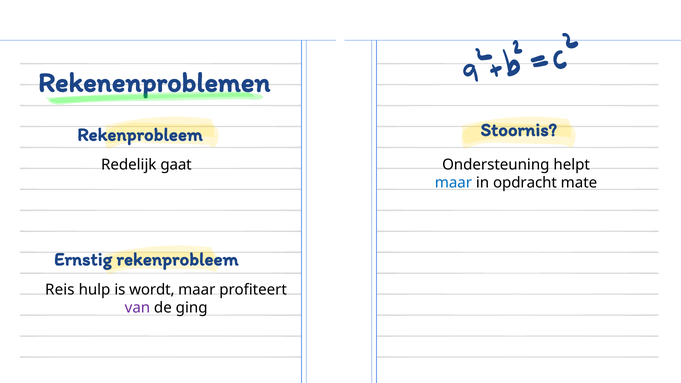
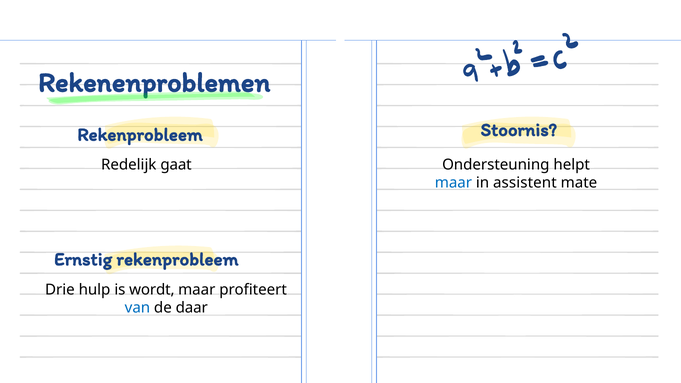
opdracht: opdracht -> assistent
Reis: Reis -> Drie
van colour: purple -> blue
ging: ging -> daar
